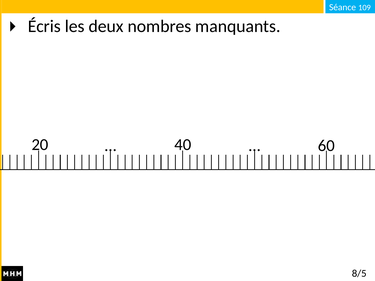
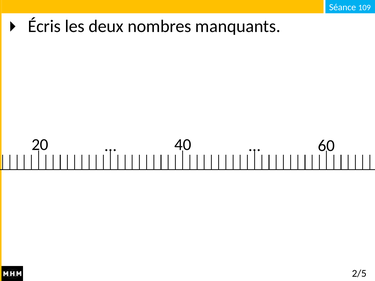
8/5: 8/5 -> 2/5
